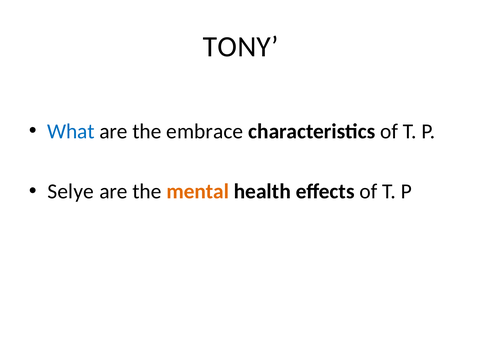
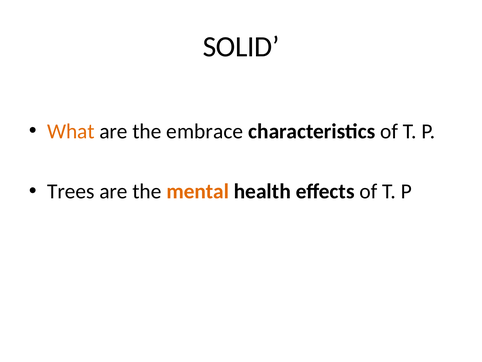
TONY: TONY -> SOLID
What colour: blue -> orange
Selye: Selye -> Trees
